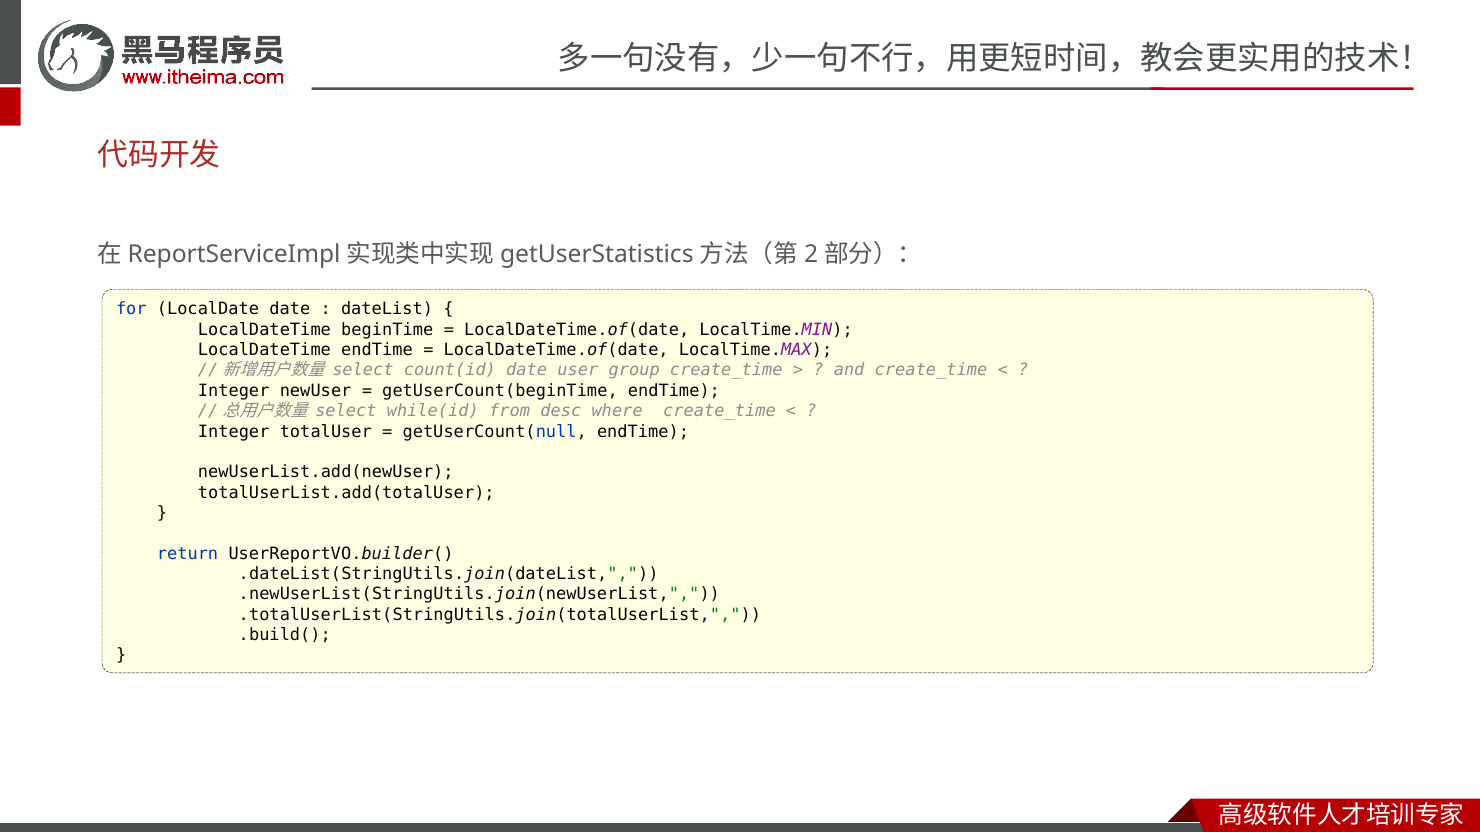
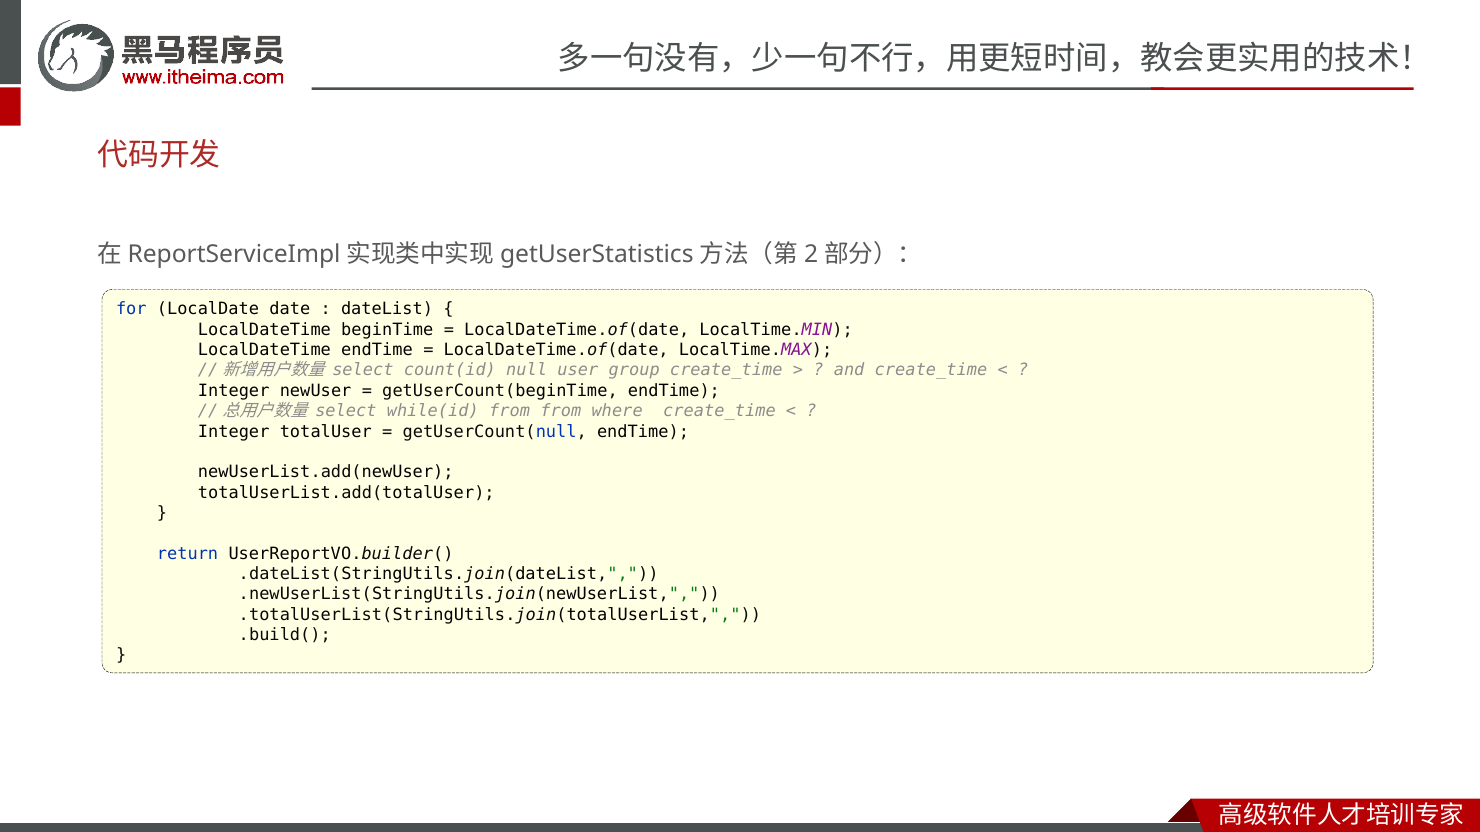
count(id date: date -> null
from desc: desc -> from
